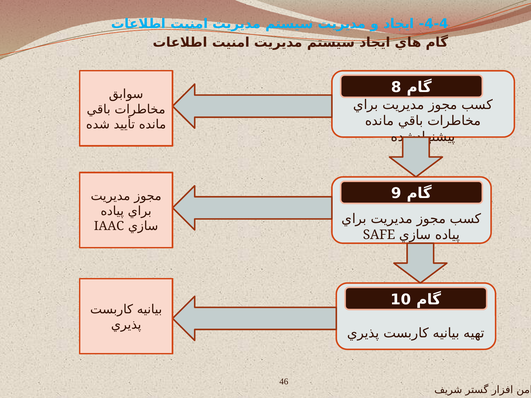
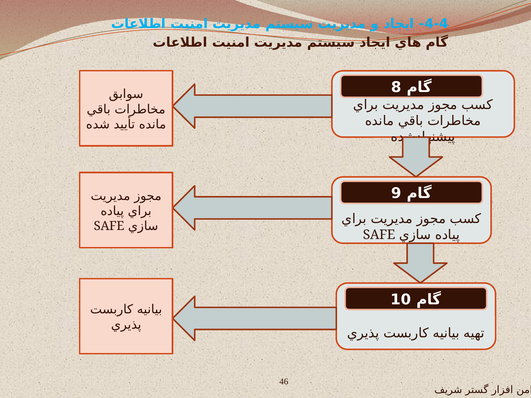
IAAC at (109, 226): IAAC -> SAFE
